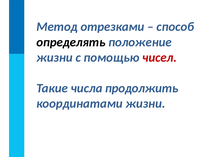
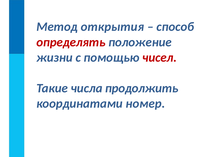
отрезками: отрезками -> открытия
определять colour: black -> red
координатами жизни: жизни -> номер
